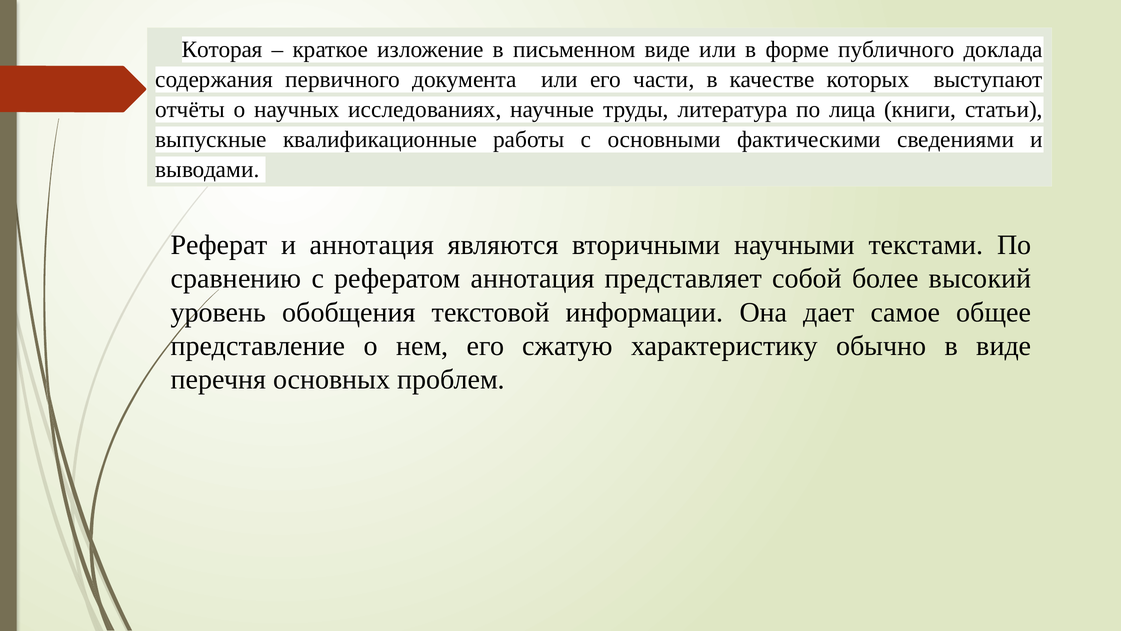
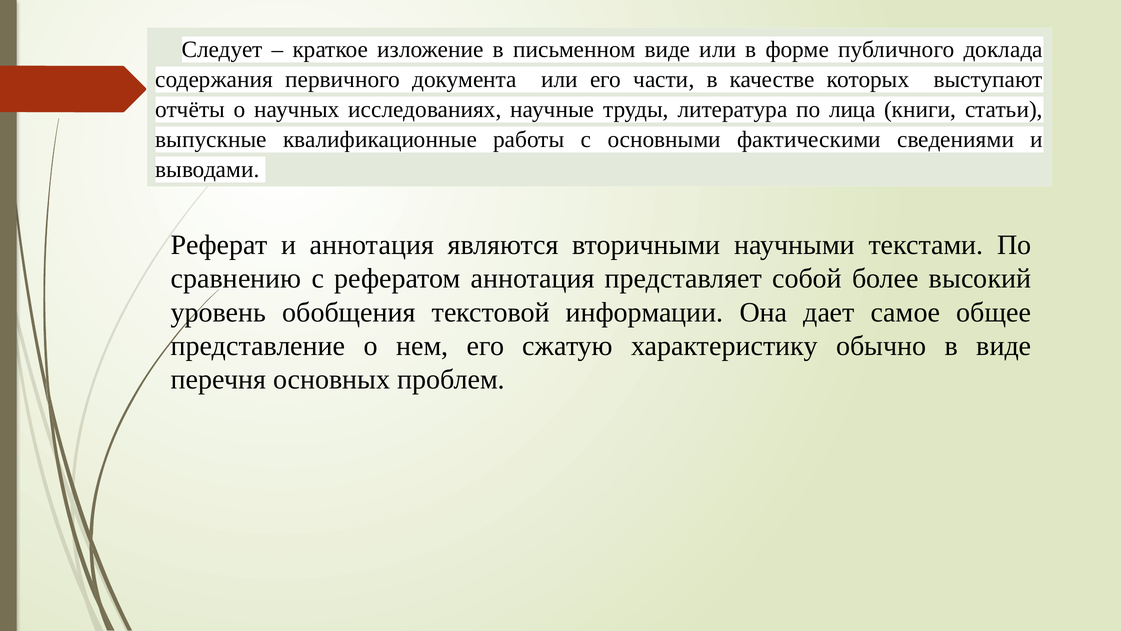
Которая: Которая -> Следует
